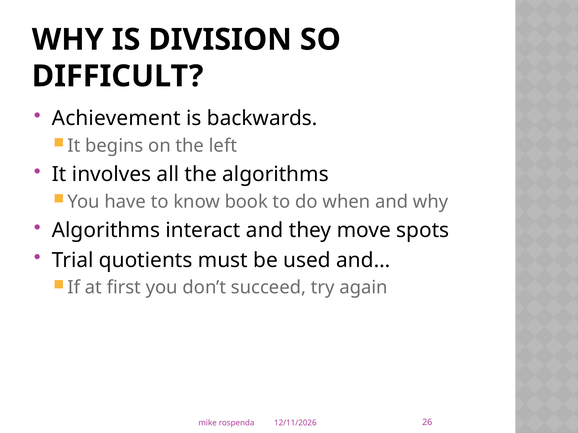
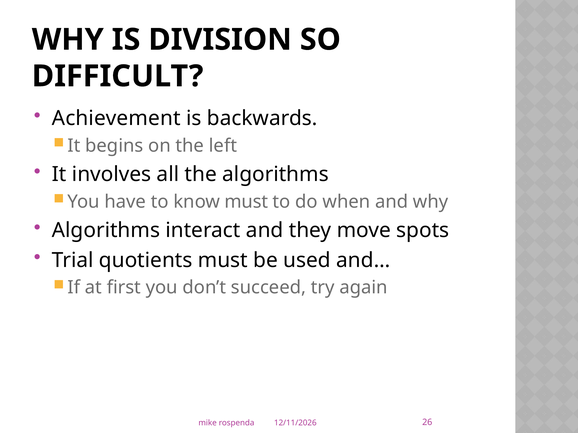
know book: book -> must
